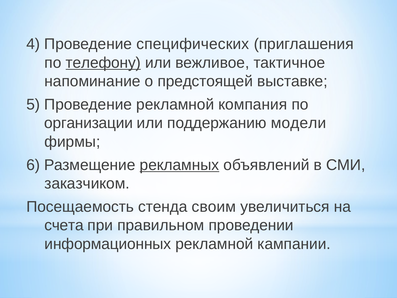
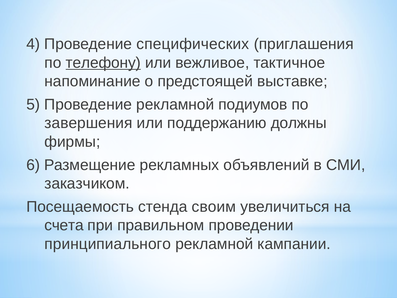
компания: компания -> подиумов
организации: организации -> завершения
модели: модели -> должны
рекламных underline: present -> none
информационных: информационных -> принципиального
